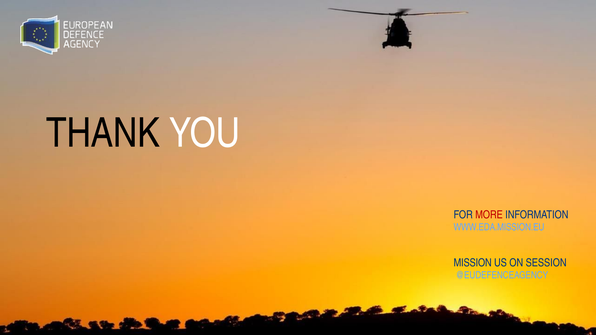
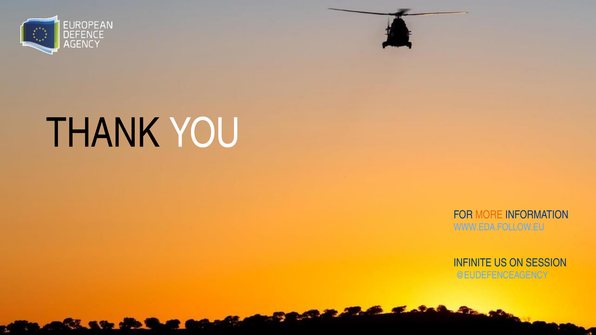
MORE colour: red -> orange
WWW.EDA.MISSION.EU: WWW.EDA.MISSION.EU -> WWW.EDA.FOLLOW.EU
MISSION: MISSION -> INFINITE
